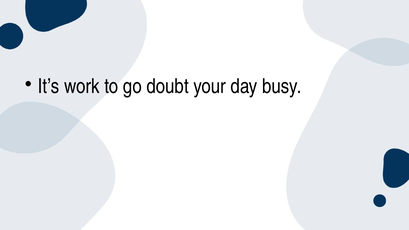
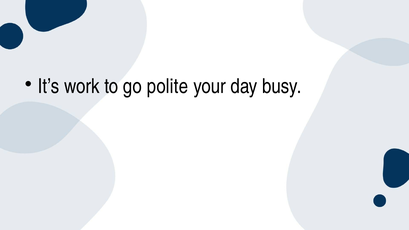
doubt: doubt -> polite
